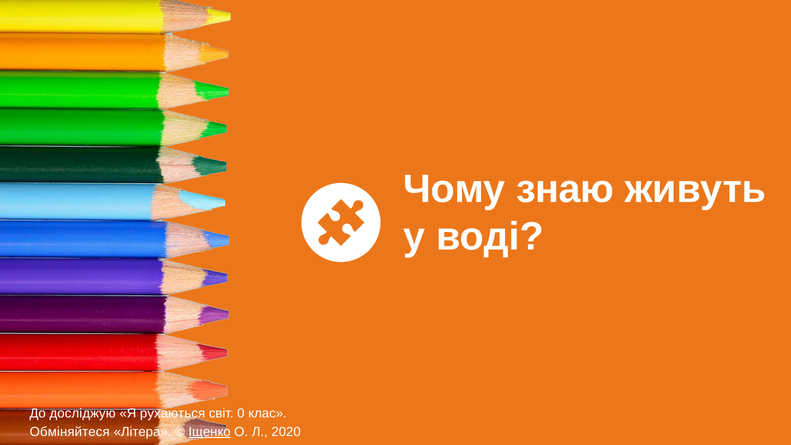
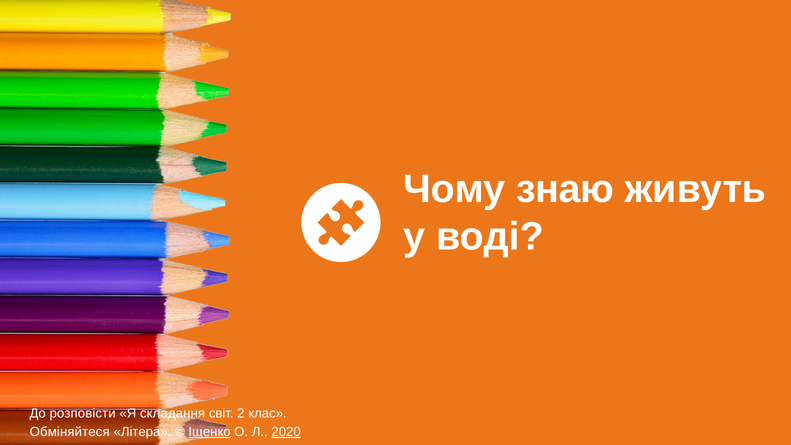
досліджую: досліджую -> розповісти
рухаються: рухаються -> складання
0: 0 -> 2
2020 underline: none -> present
